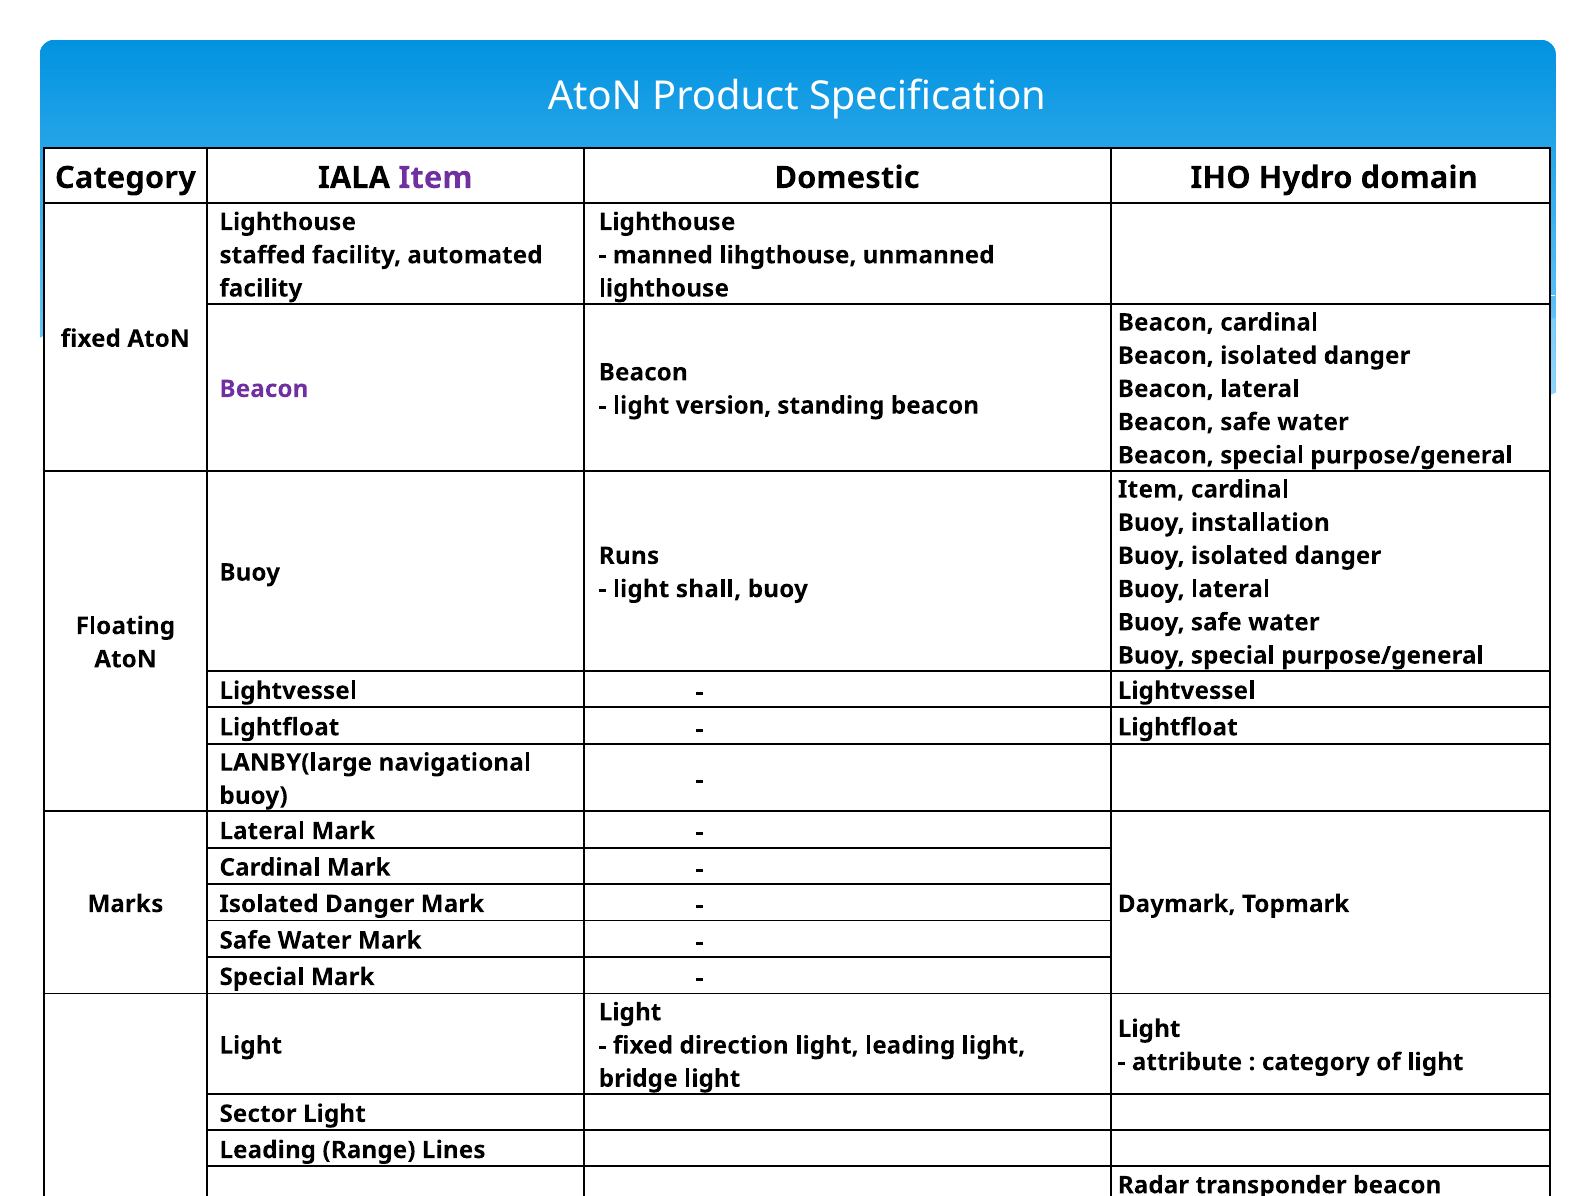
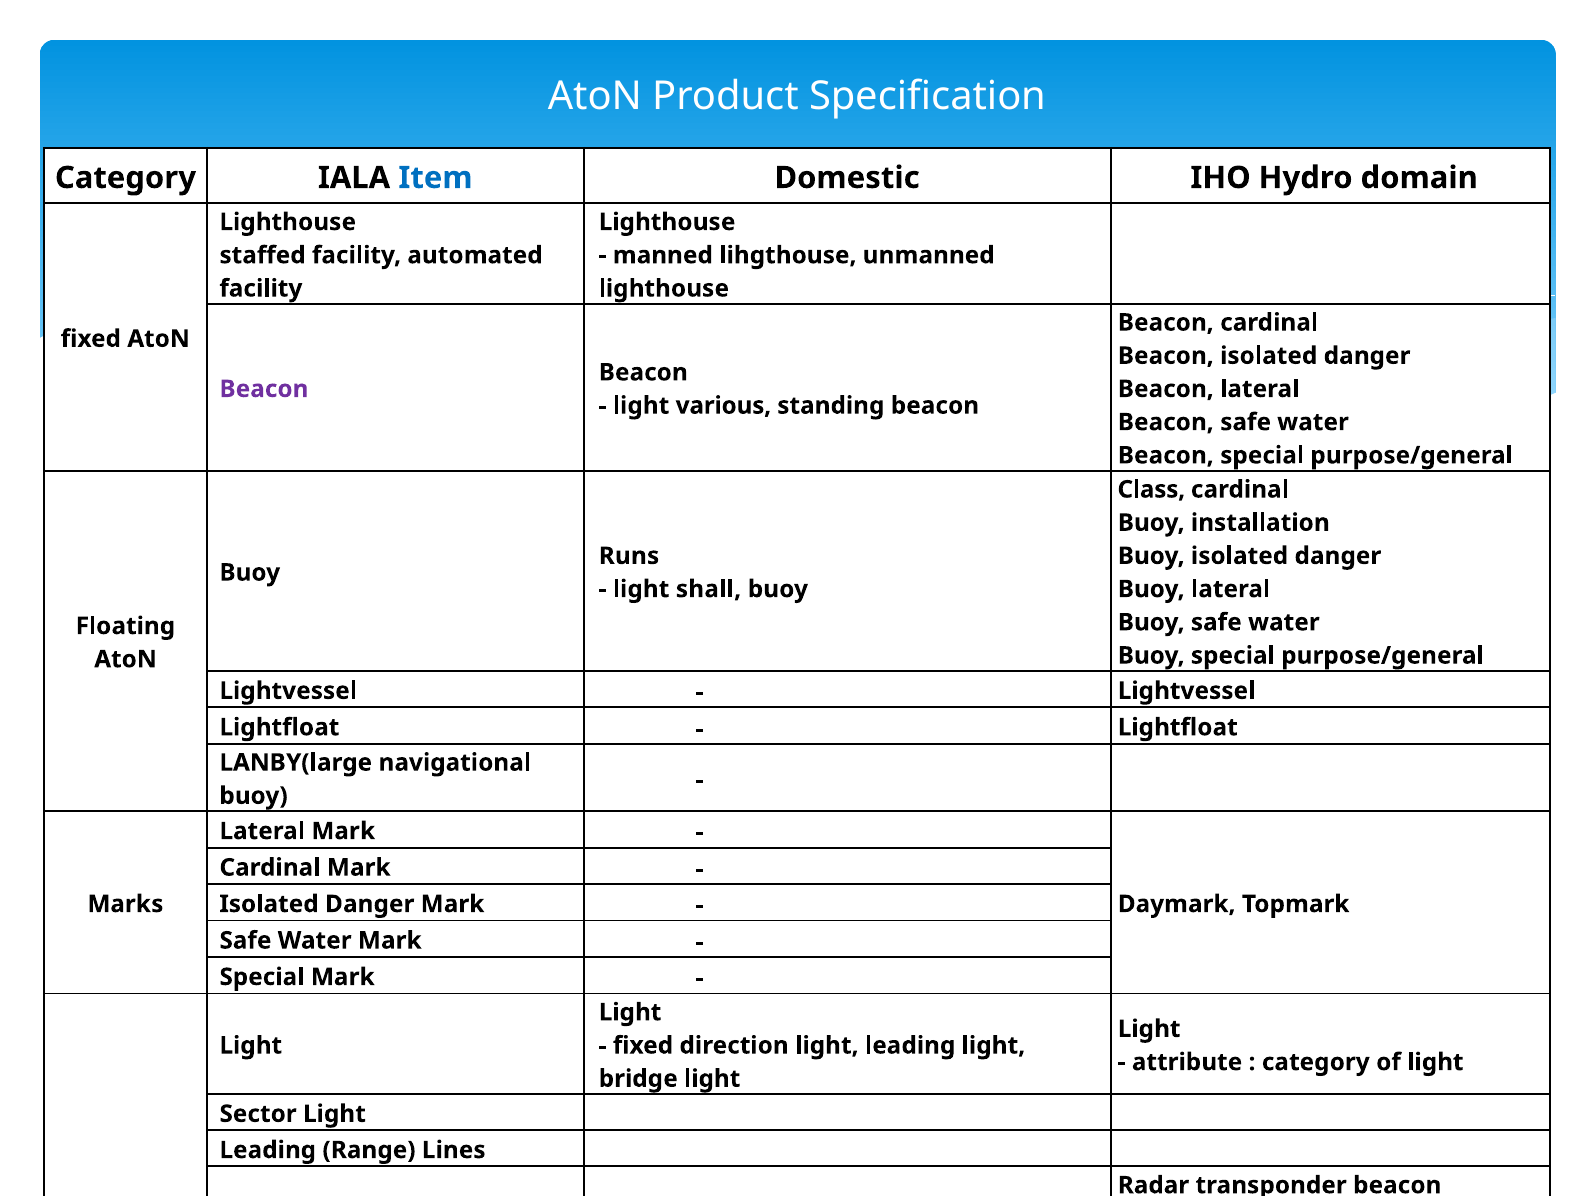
Item at (435, 178) colour: purple -> blue
version: version -> various
Item at (1151, 489): Item -> Class
